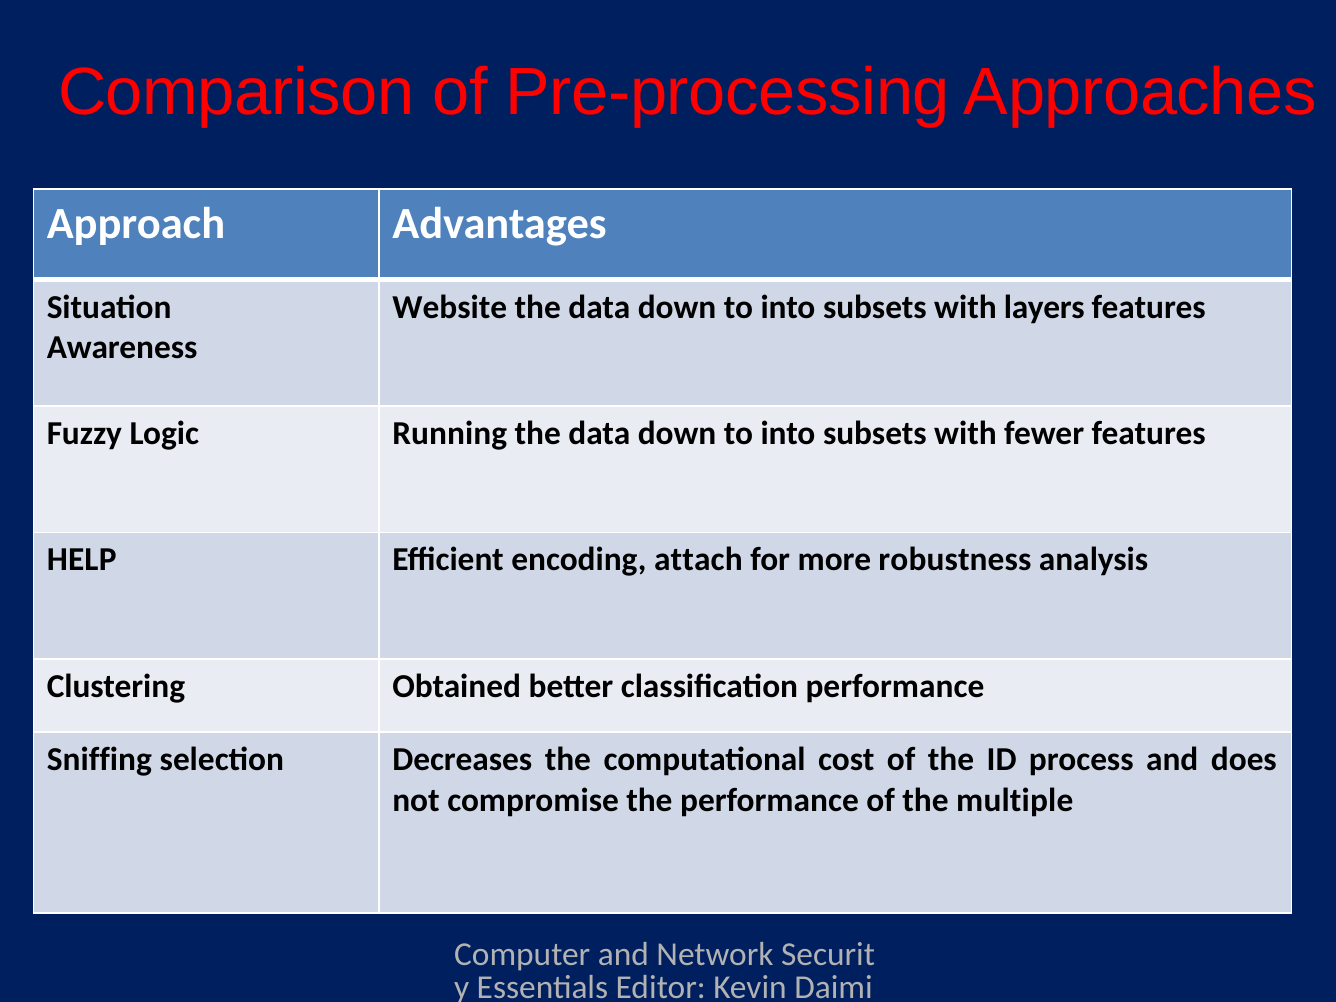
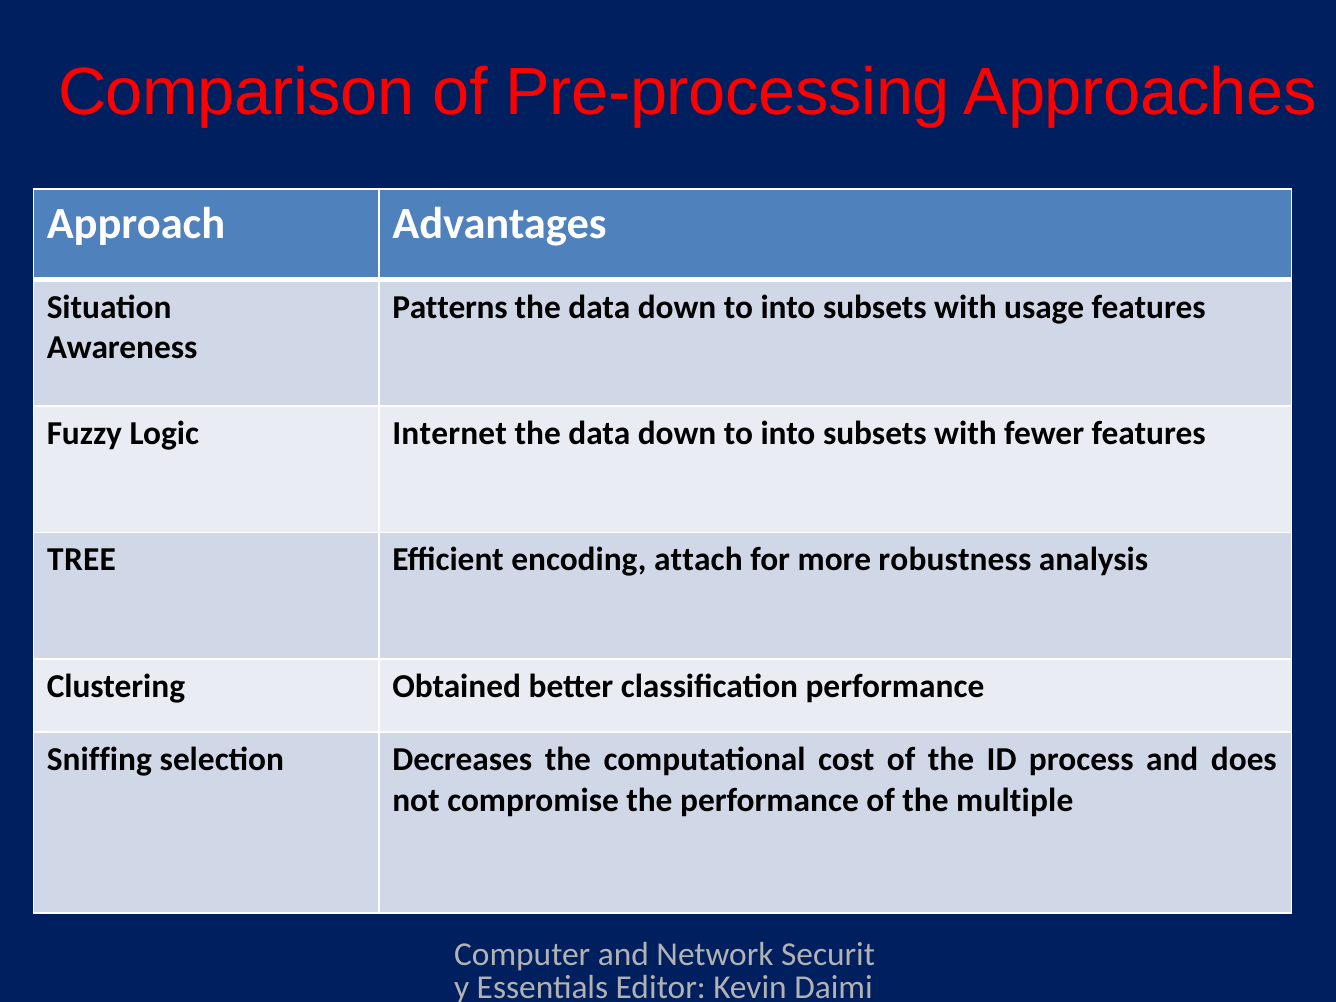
Website: Website -> Patterns
layers: layers -> usage
Running: Running -> Internet
HELP: HELP -> TREE
